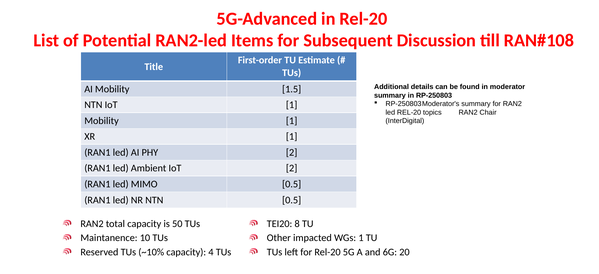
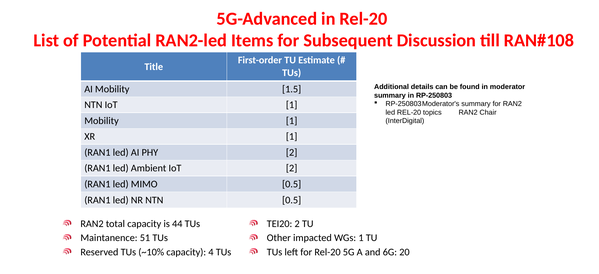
50: 50 -> 44
TEI20 8: 8 -> 2
10: 10 -> 51
